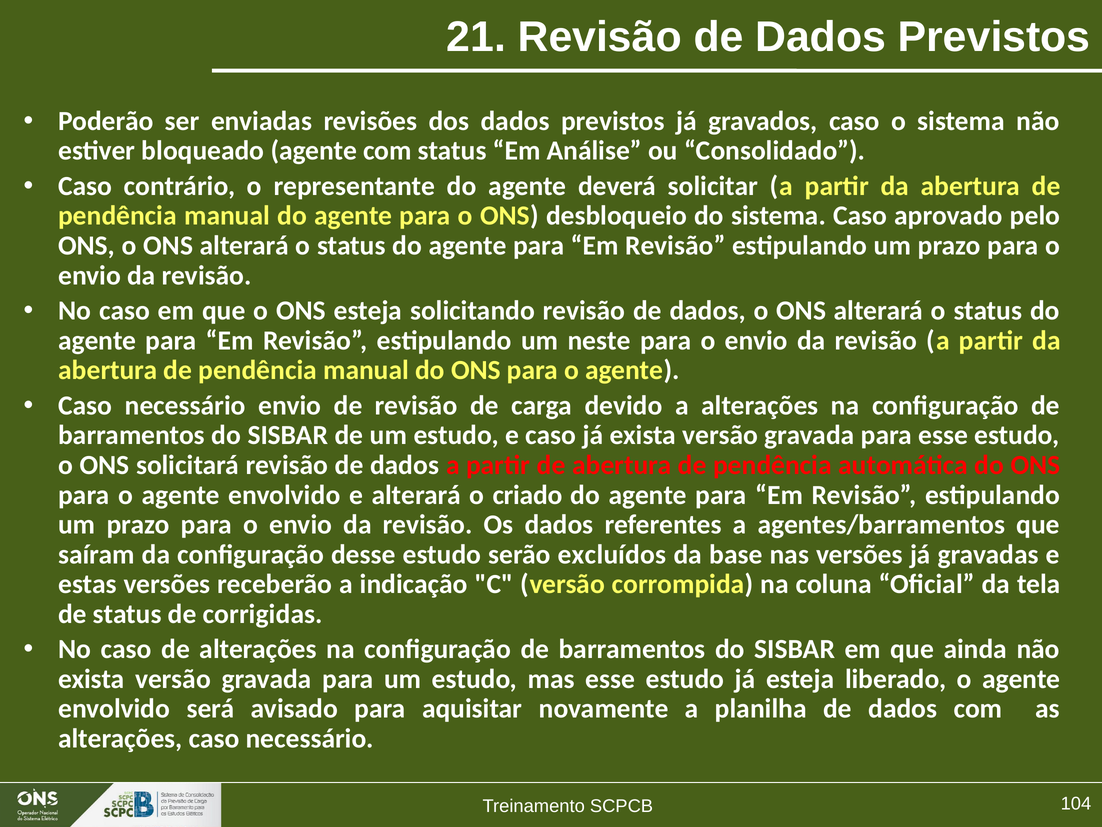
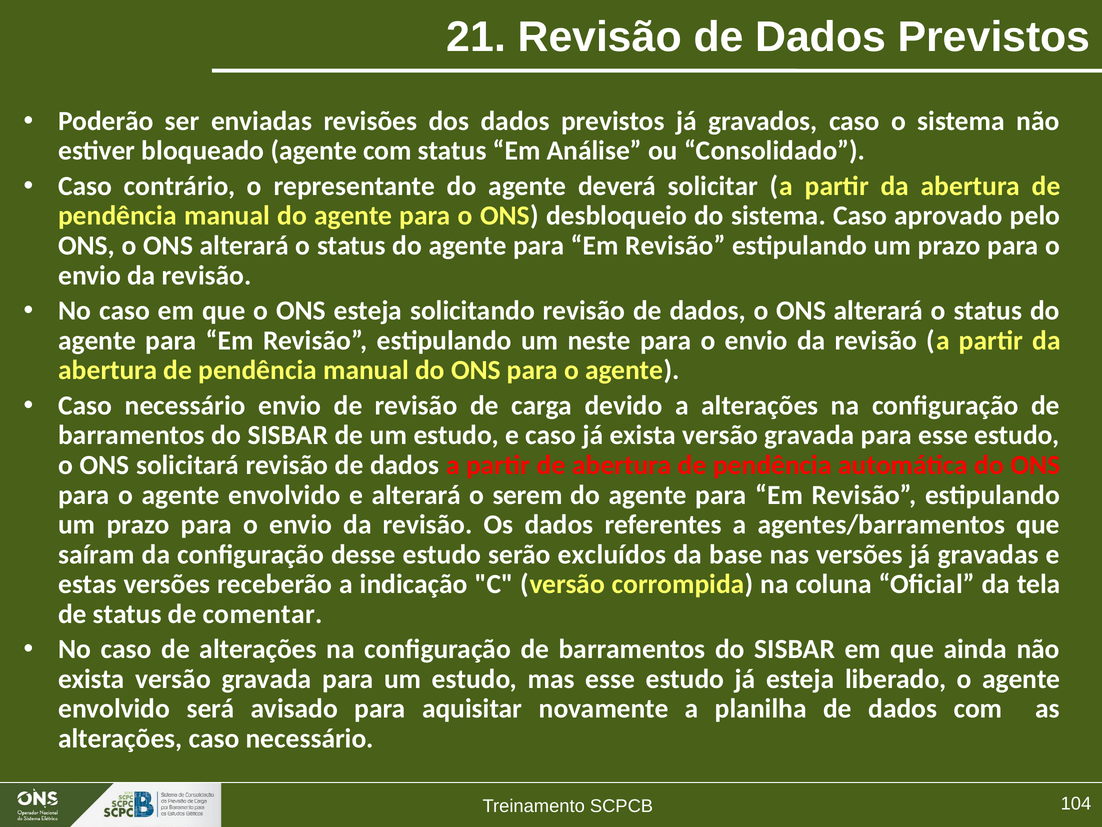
criado: criado -> serem
corrigidas: corrigidas -> comentar
